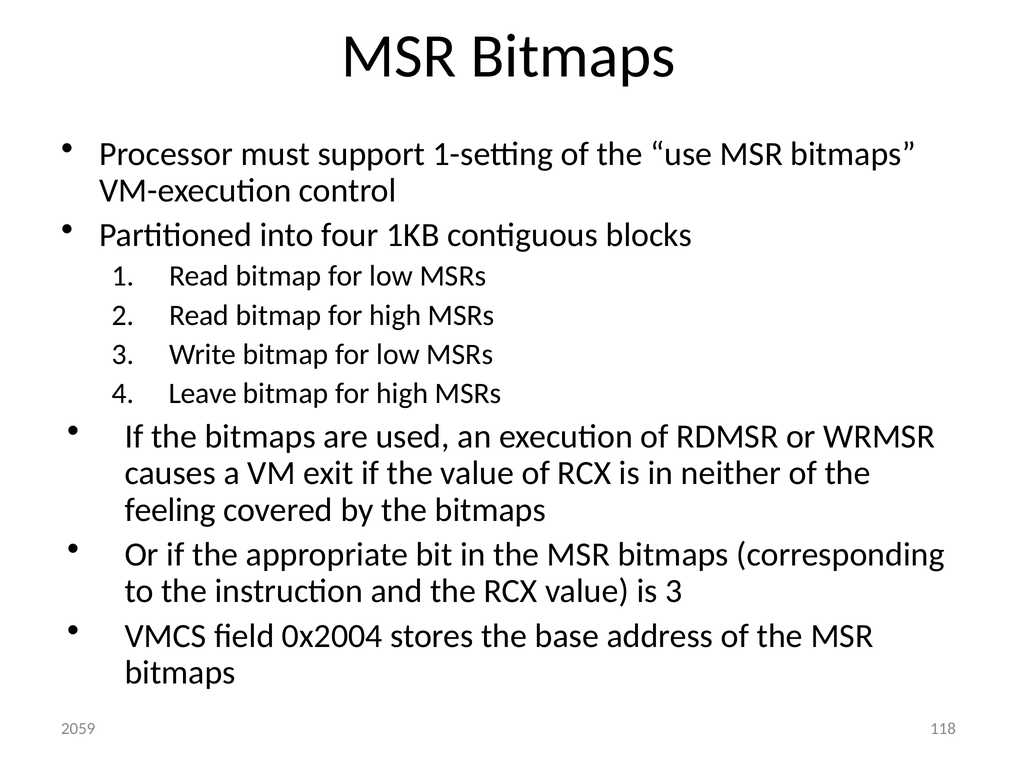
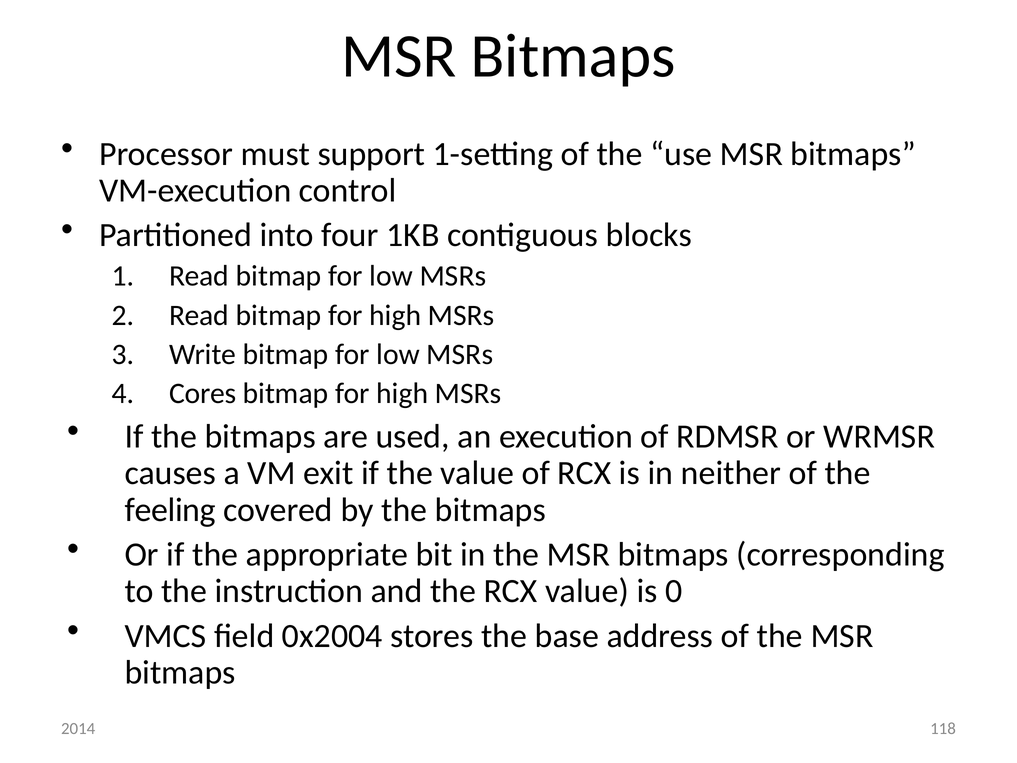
Leave: Leave -> Cores
is 3: 3 -> 0
2059: 2059 -> 2014
